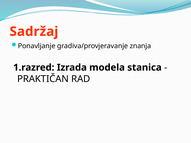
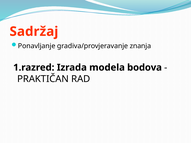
stanica: stanica -> bodova
